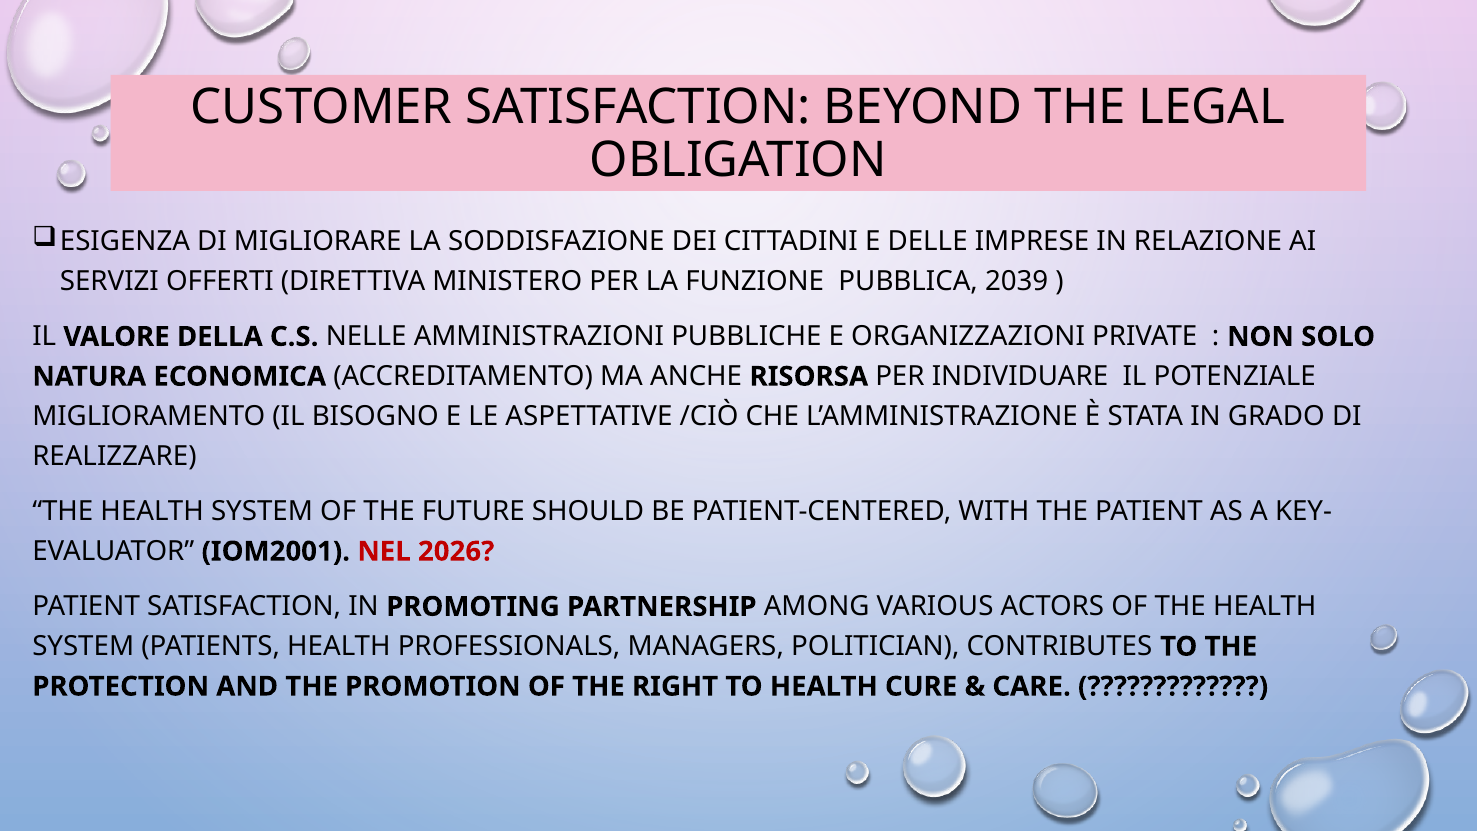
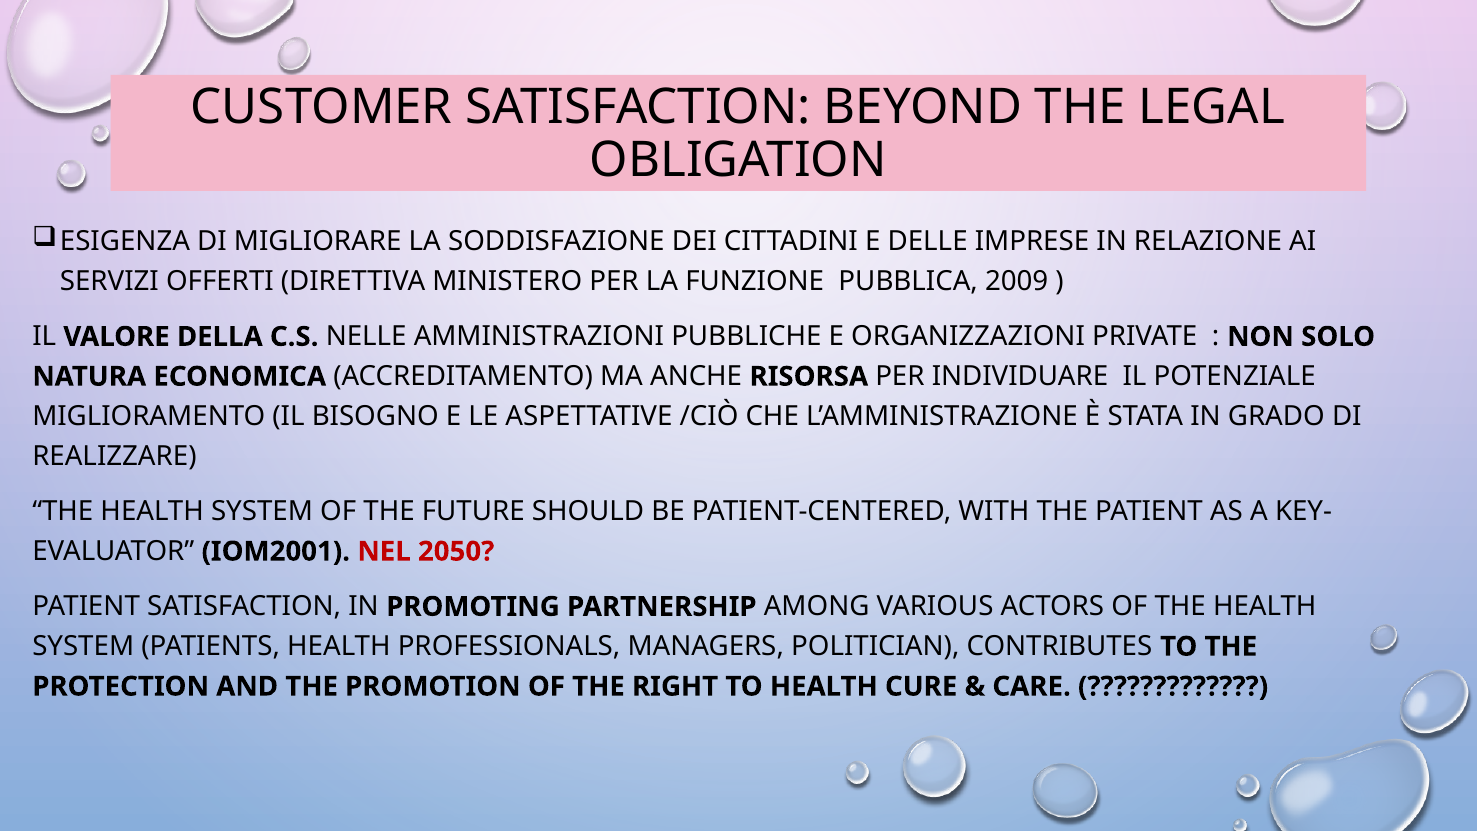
2039: 2039 -> 2009
2026: 2026 -> 2050
